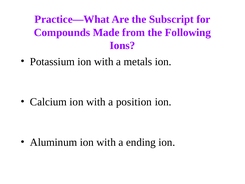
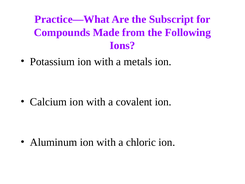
position: position -> covalent
ending: ending -> chloric
